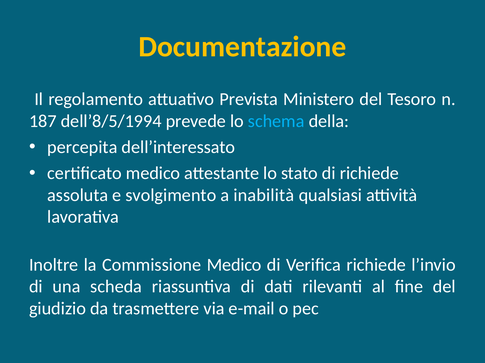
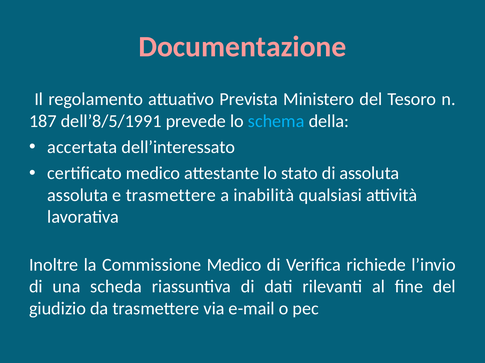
Documentazione colour: yellow -> pink
dell’8/5/1994: dell’8/5/1994 -> dell’8/5/1991
percepita: percepita -> accertata
di richiede: richiede -> assoluta
e svolgimento: svolgimento -> trasmettere
